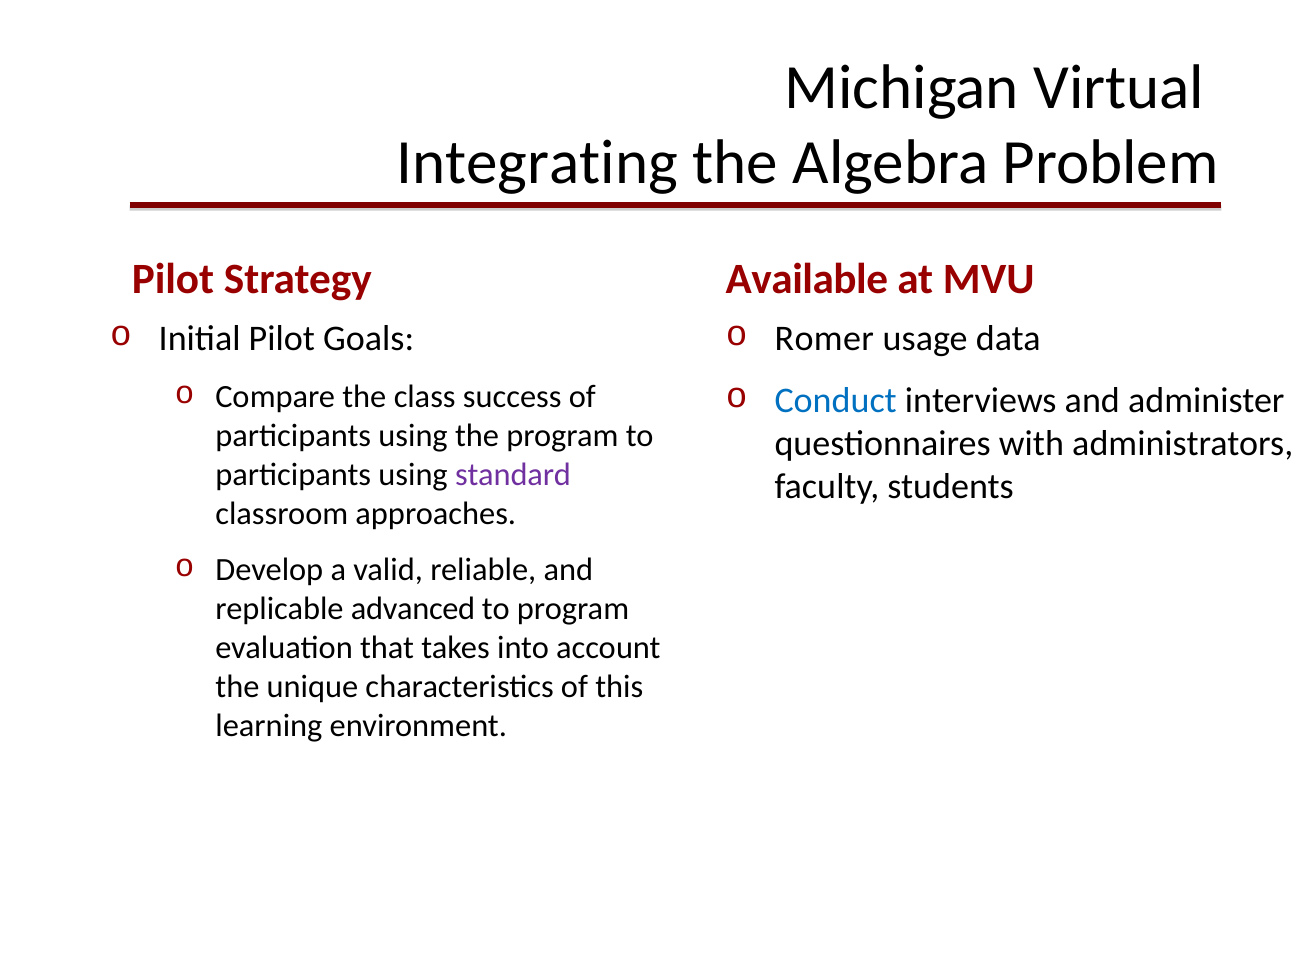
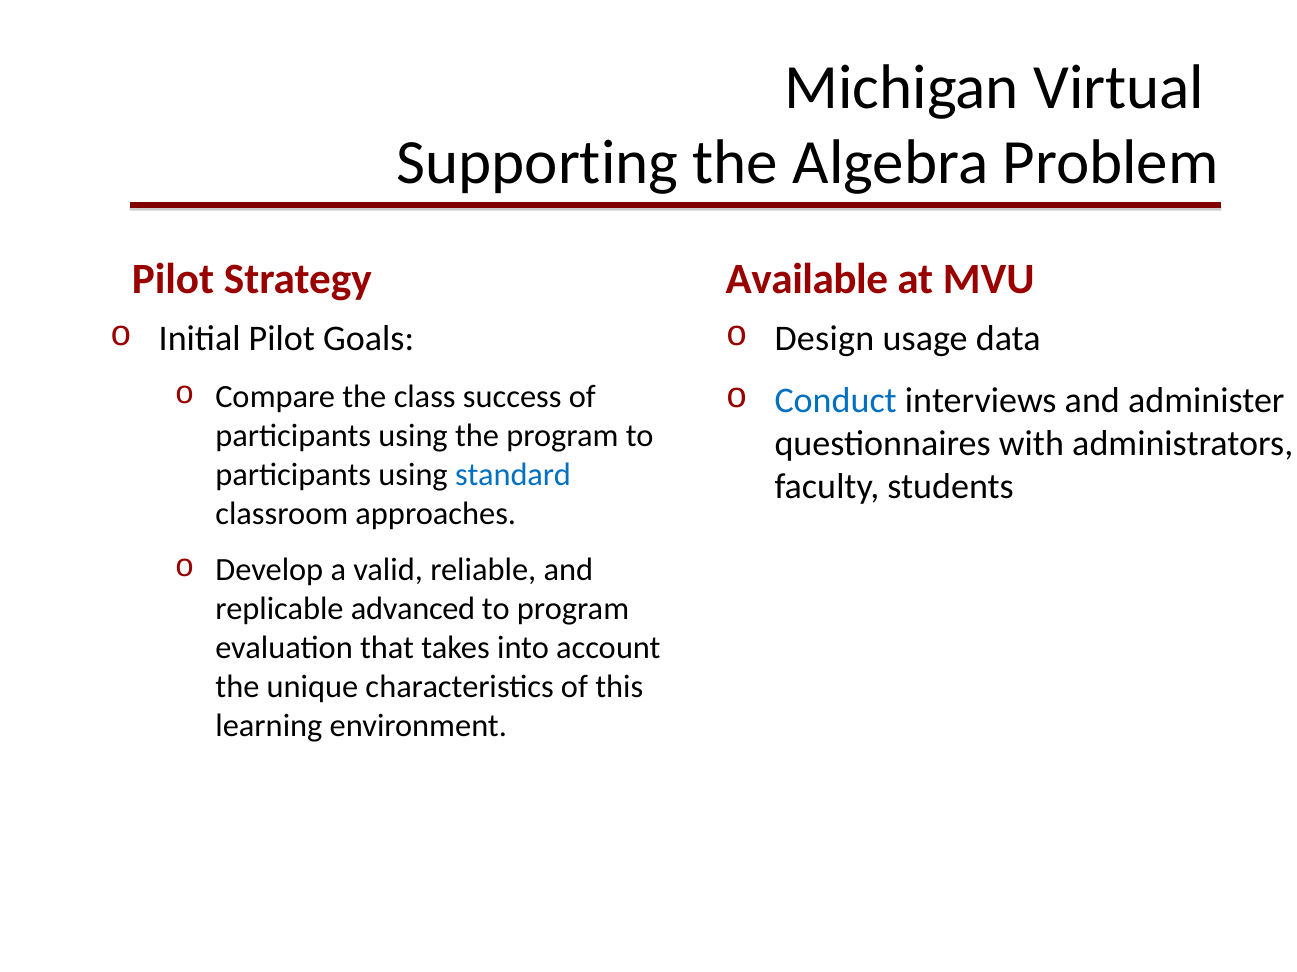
Integrating: Integrating -> Supporting
Romer: Romer -> Design
standard colour: purple -> blue
